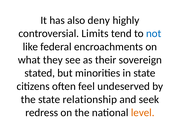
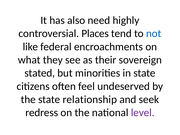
deny: deny -> need
Limits: Limits -> Places
level colour: orange -> purple
